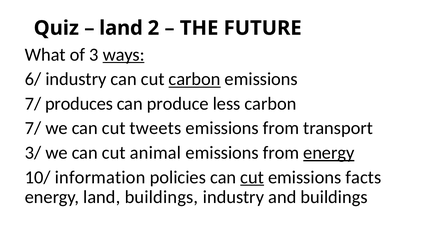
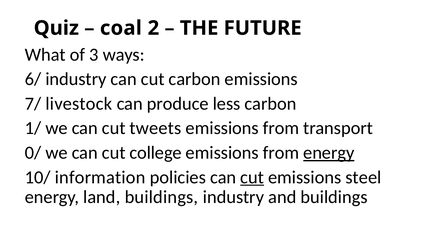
land at (121, 28): land -> coal
ways underline: present -> none
carbon at (195, 79) underline: present -> none
produces: produces -> livestock
7/ at (33, 128): 7/ -> 1/
3/: 3/ -> 0/
animal: animal -> college
facts: facts -> steel
